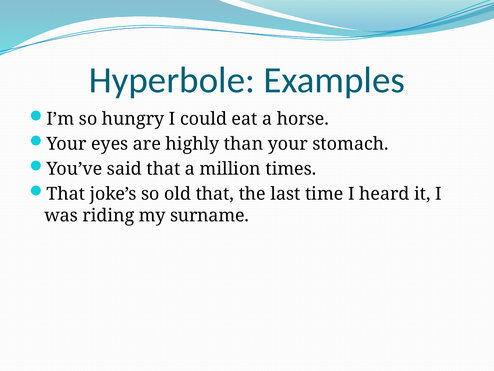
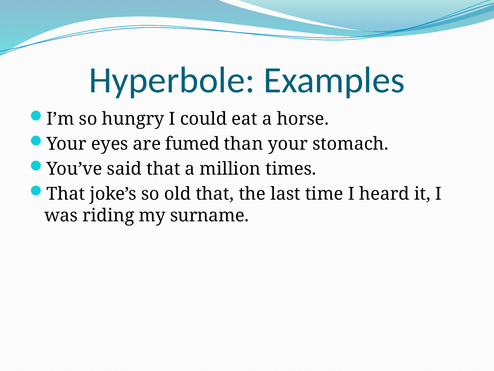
highly: highly -> fumed
